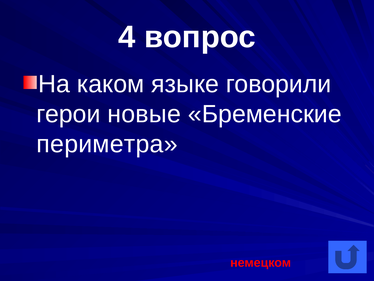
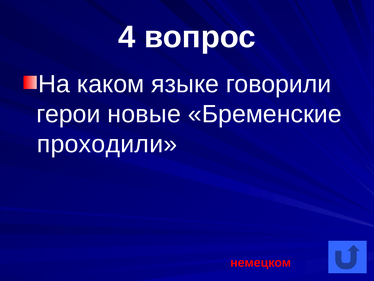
периметра: периметра -> проходили
